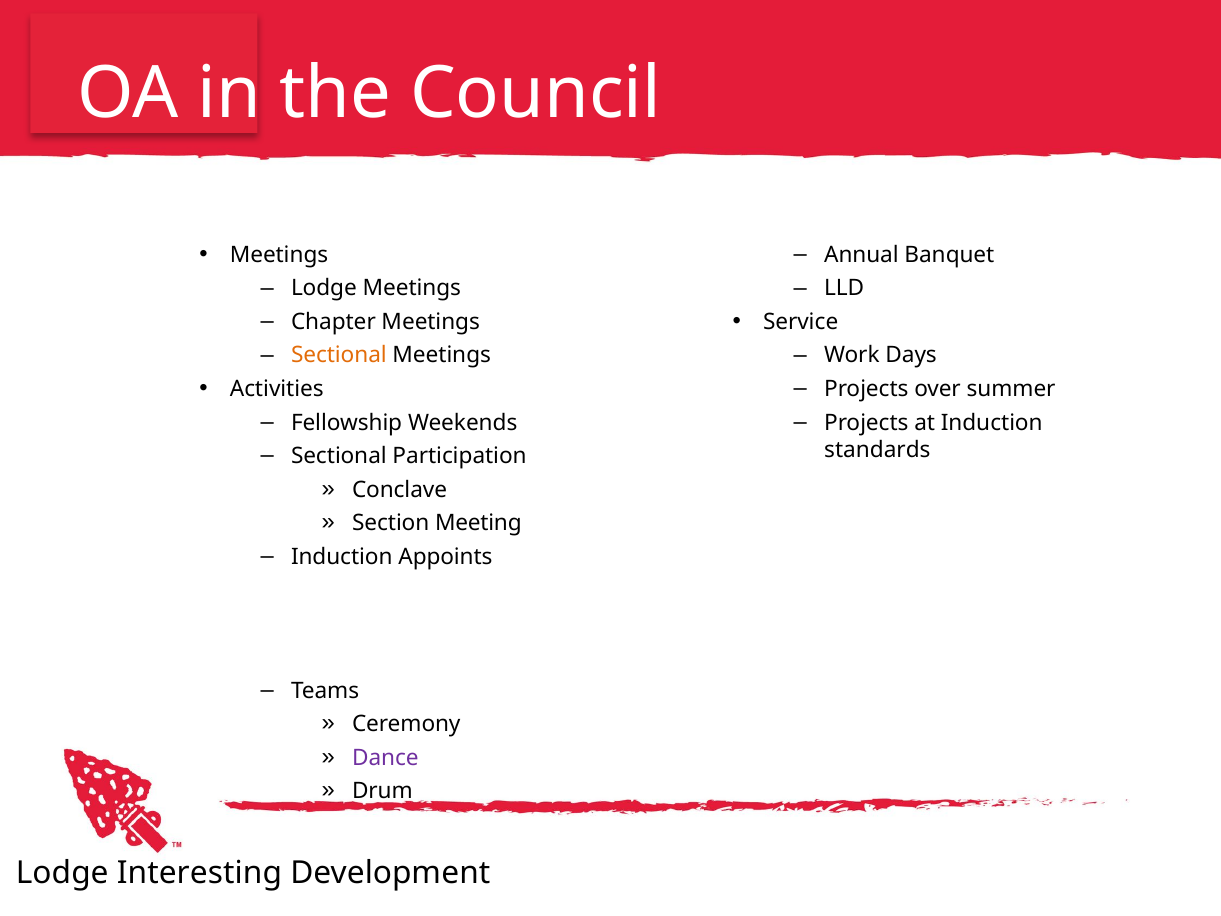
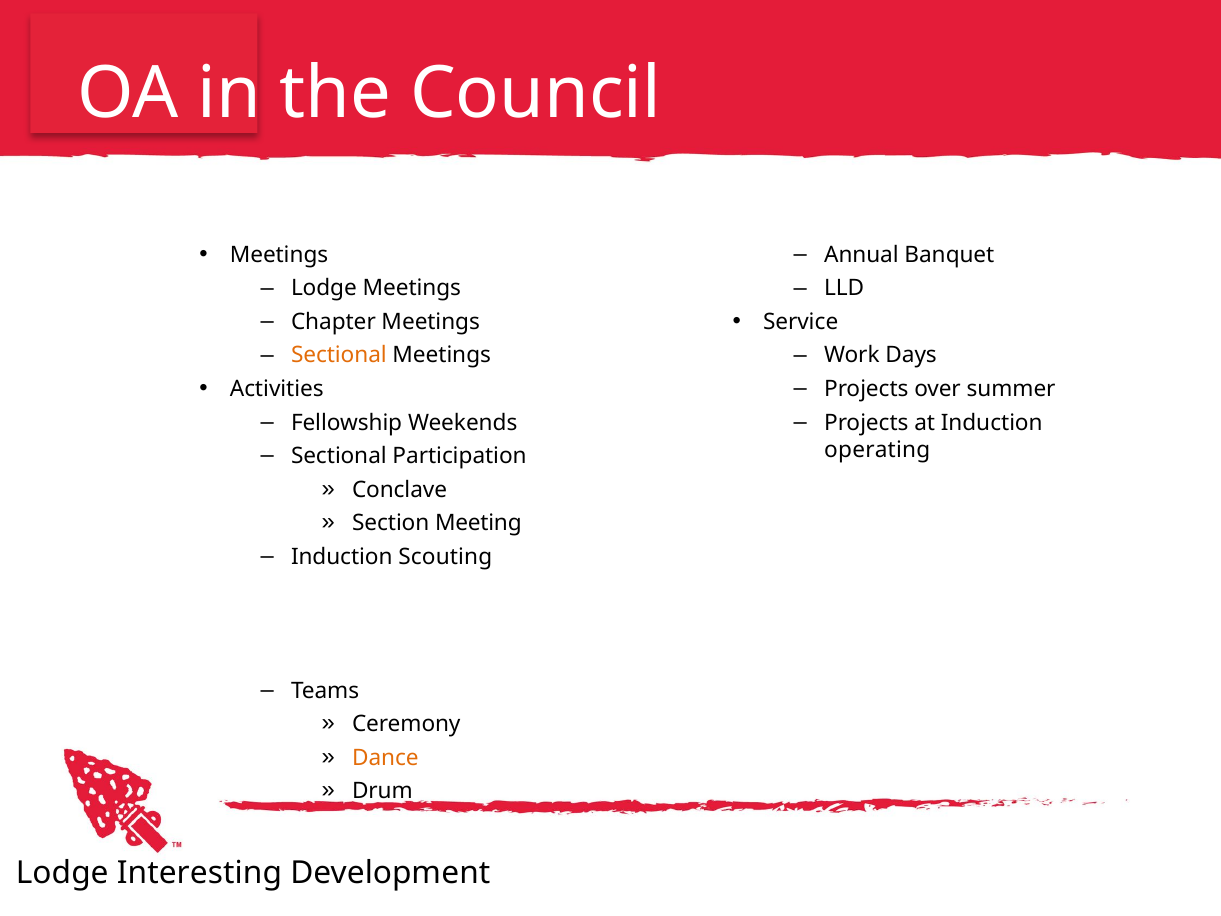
standards: standards -> operating
Appoints: Appoints -> Scouting
Dance colour: purple -> orange
